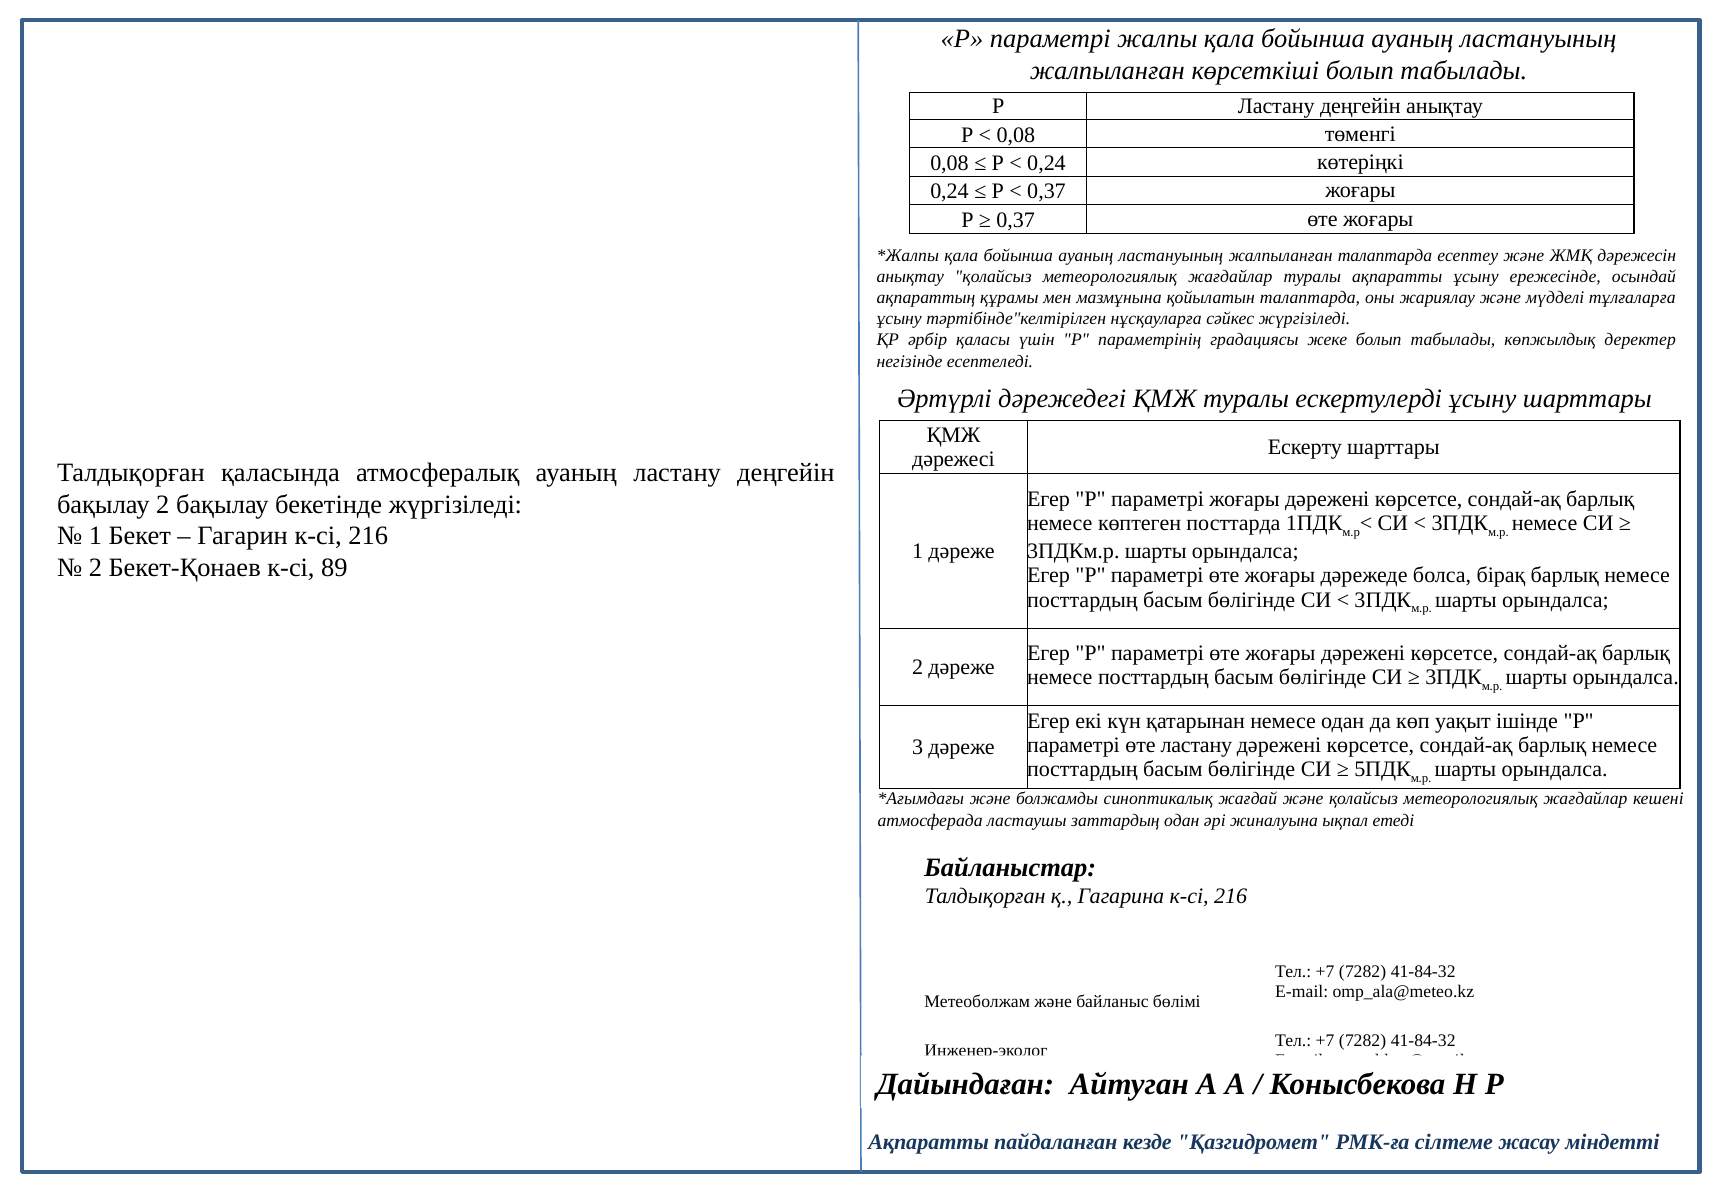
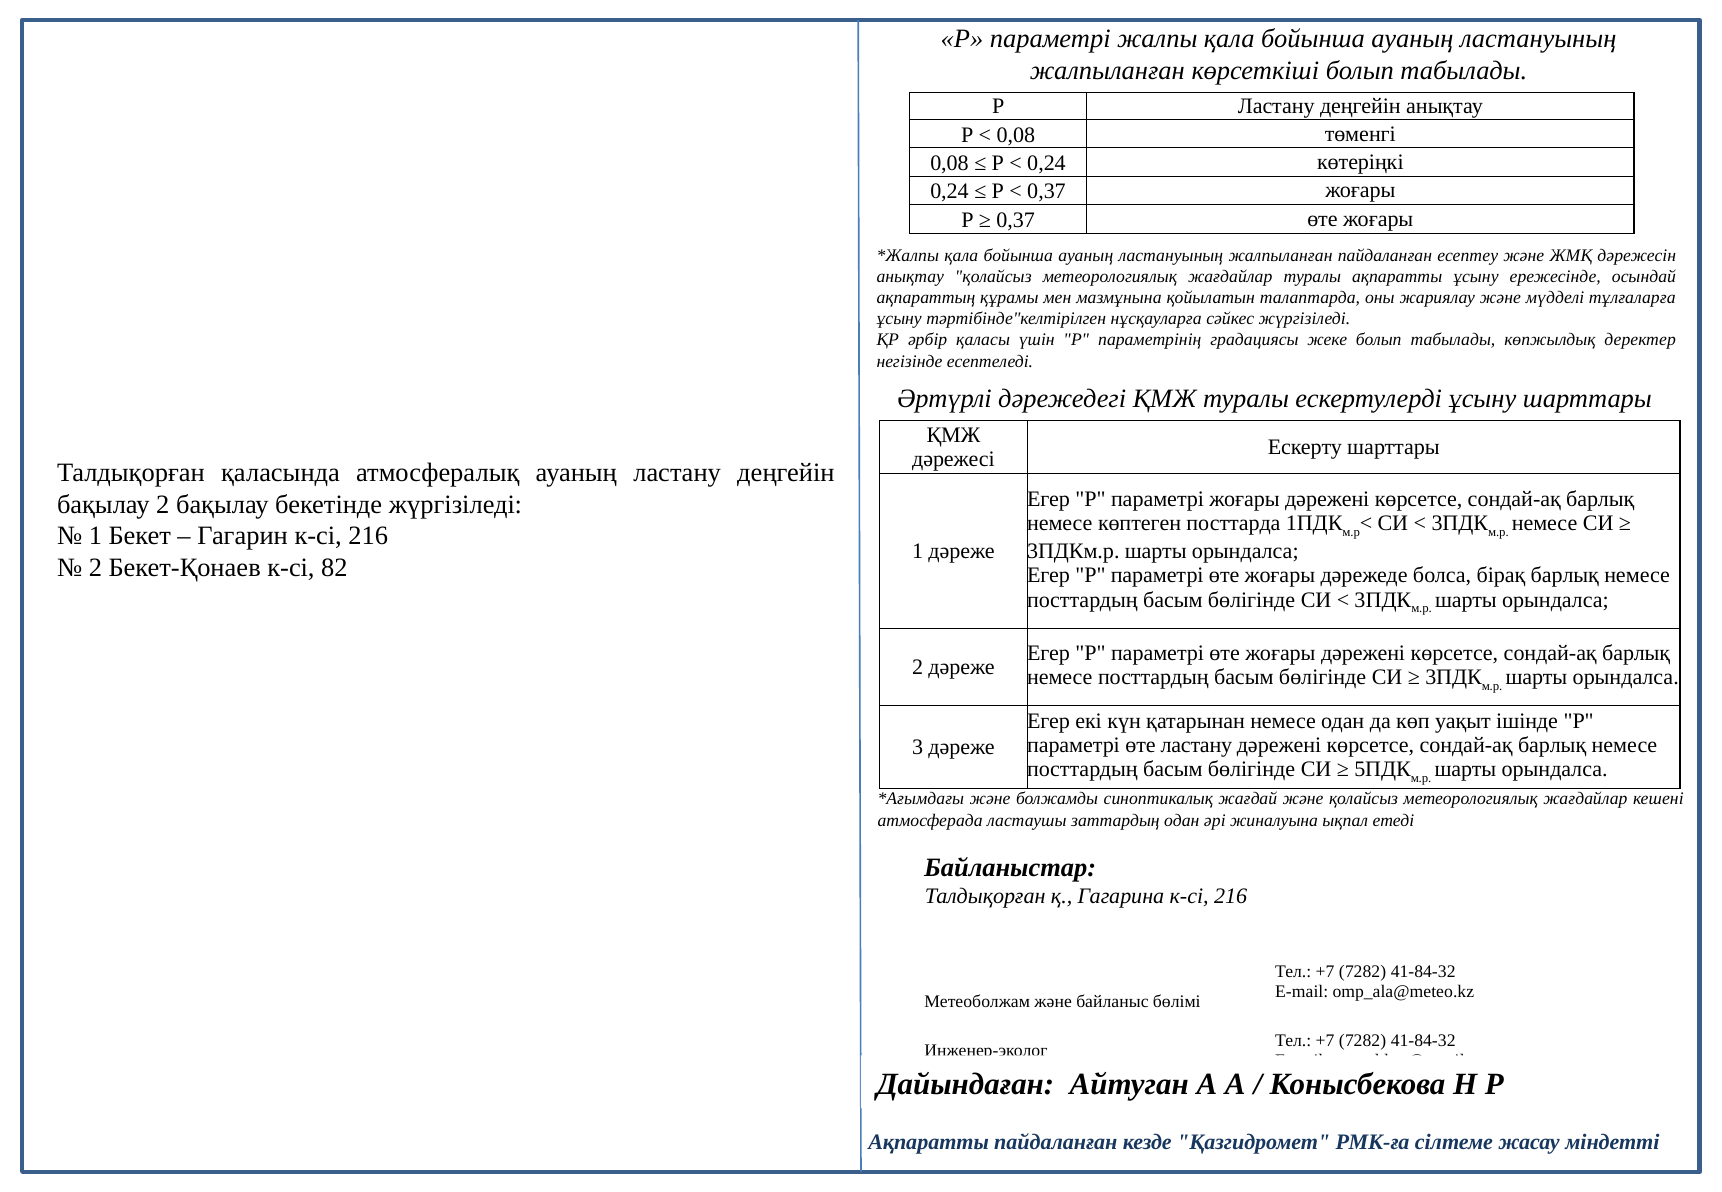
жалпыланған талаптарда: талаптарда -> пайдаланған
89: 89 -> 82
